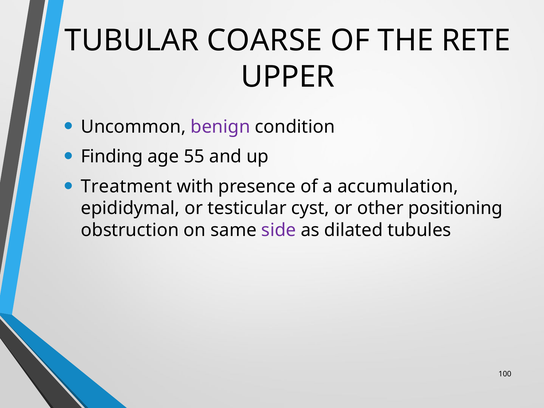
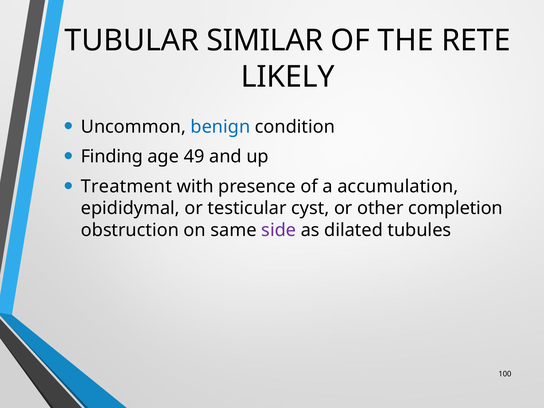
COARSE: COARSE -> SIMILAR
UPPER: UPPER -> LIKELY
benign colour: purple -> blue
55: 55 -> 49
positioning: positioning -> completion
